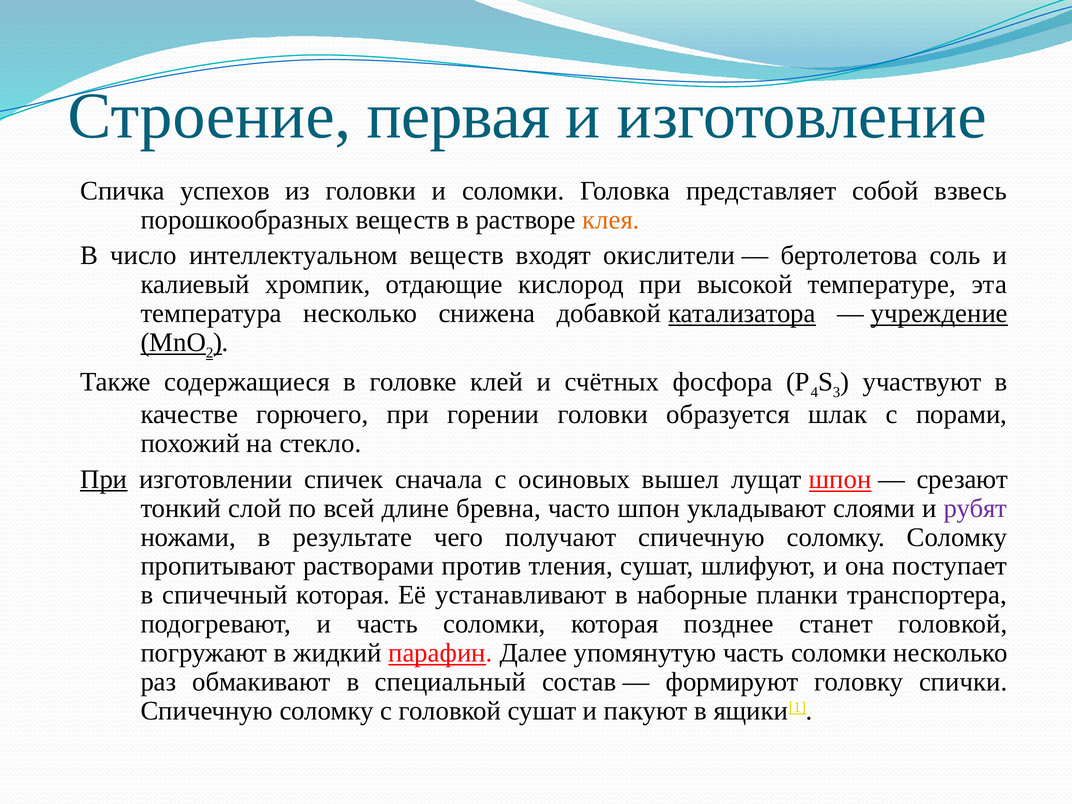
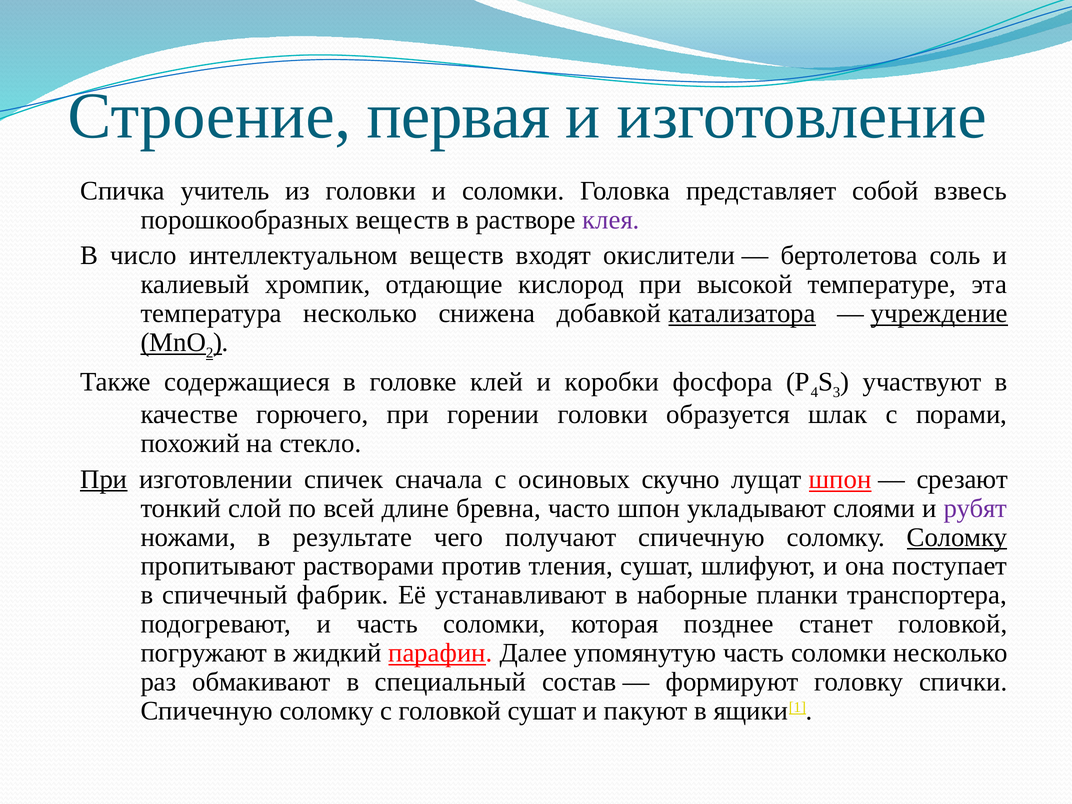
успехов: успехов -> учитель
клея colour: orange -> purple
счётных: счётных -> коробки
вышел: вышел -> скучно
Соломку at (957, 537) underline: none -> present
спичечный которая: которая -> фабрик
